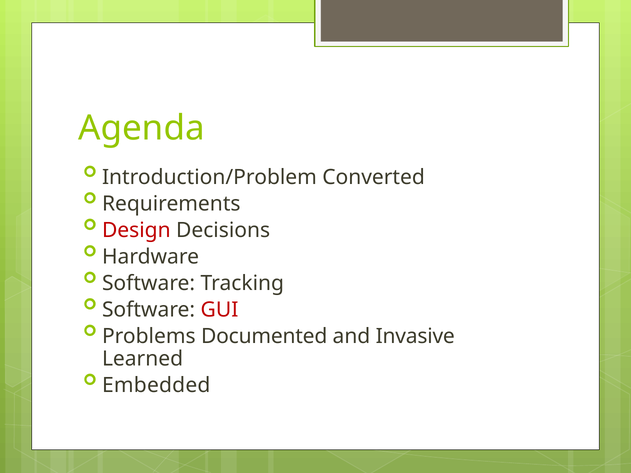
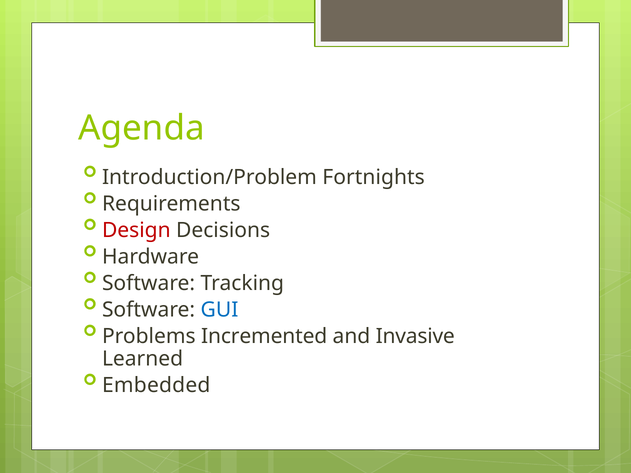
Converted: Converted -> Fortnights
GUI colour: red -> blue
Documented: Documented -> Incremented
